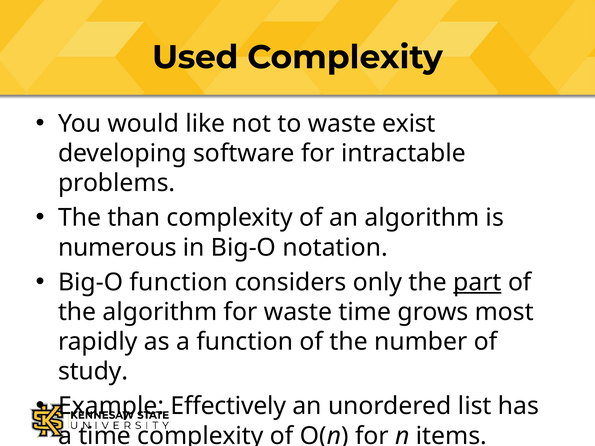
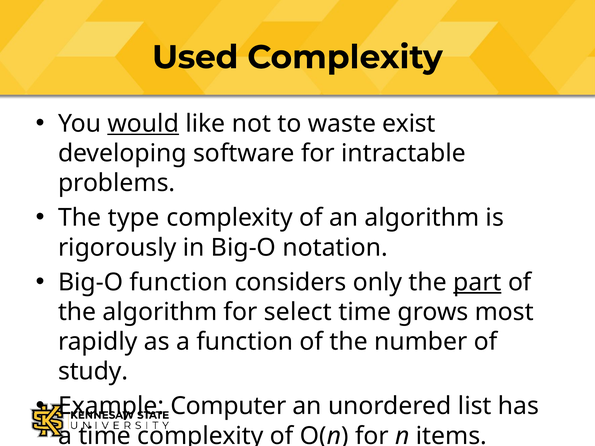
would underline: none -> present
than: than -> type
numerous: numerous -> rigorously
for waste: waste -> select
Effectively: Effectively -> Computer
